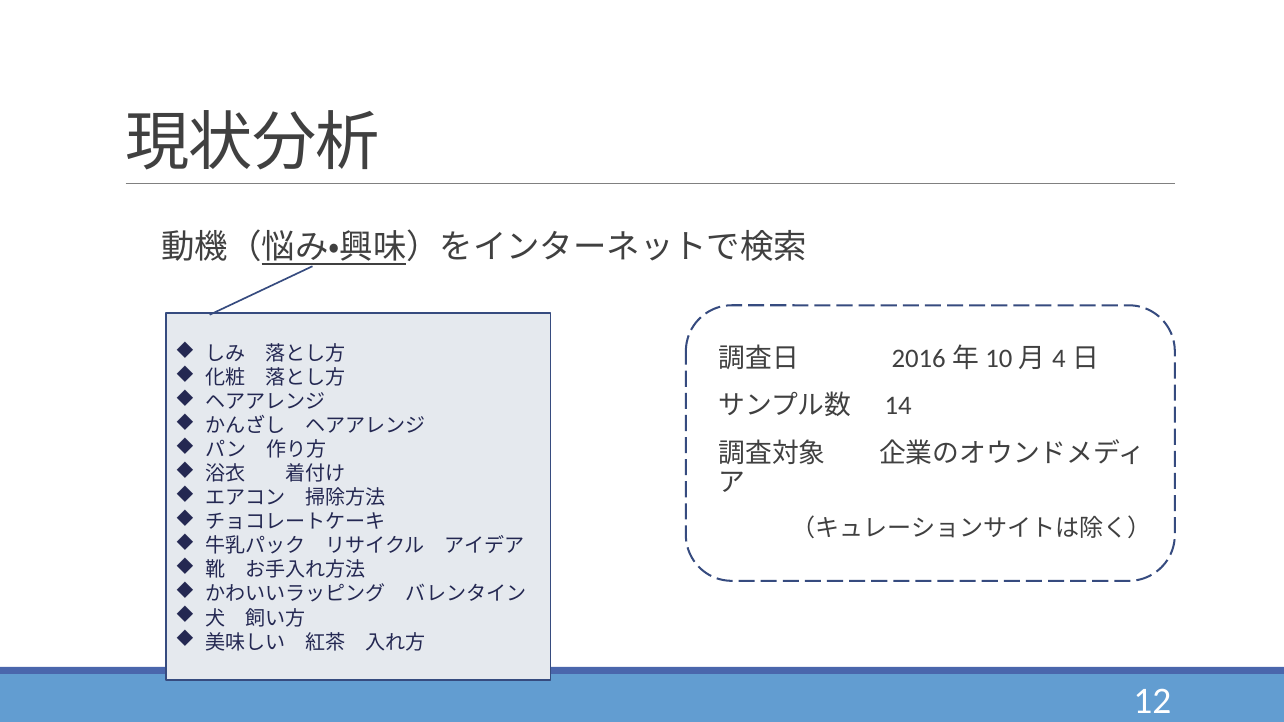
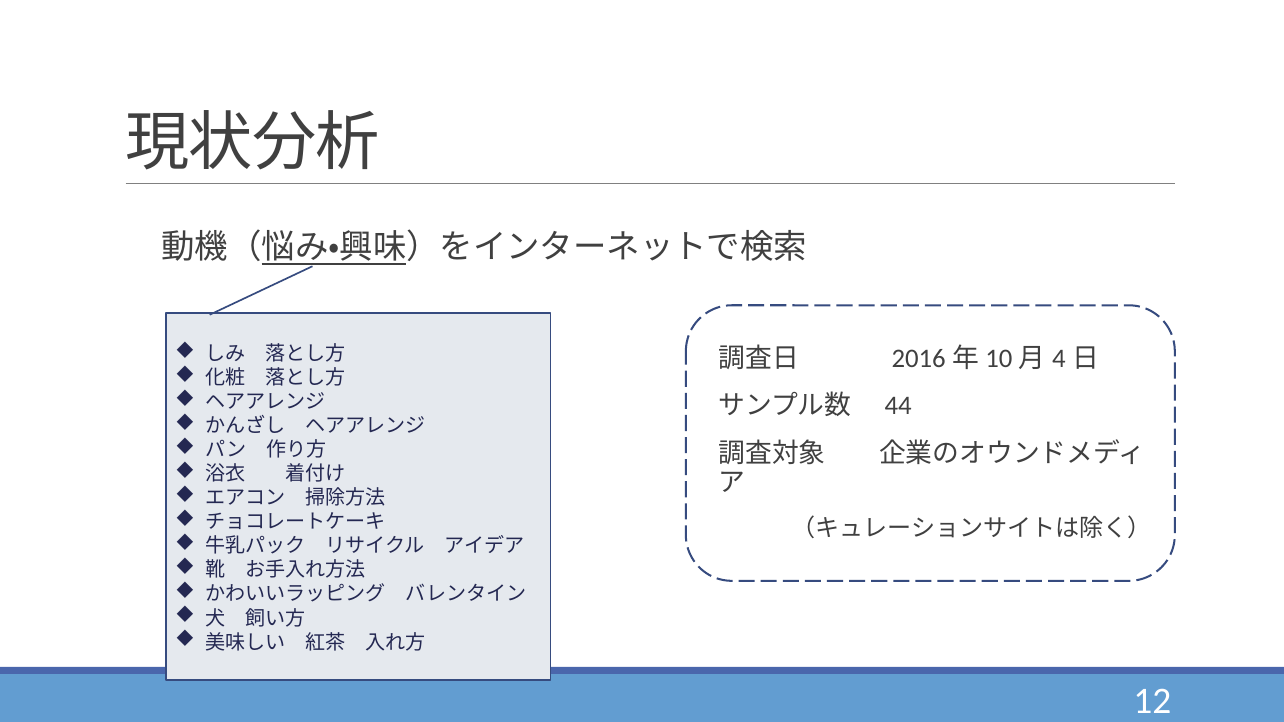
14: 14 -> 44
